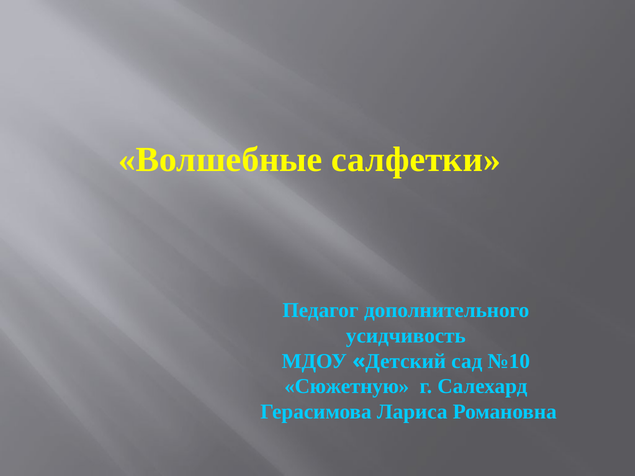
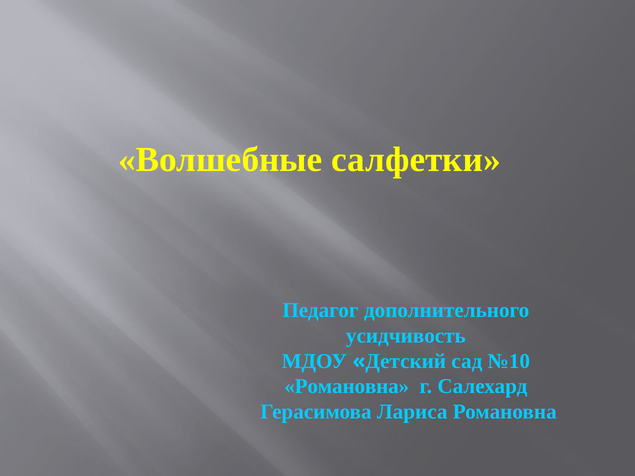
Сюжетную at (347, 387): Сюжетную -> Романовна
